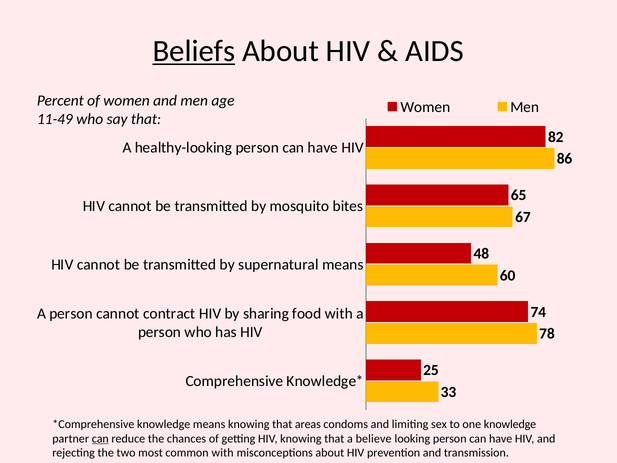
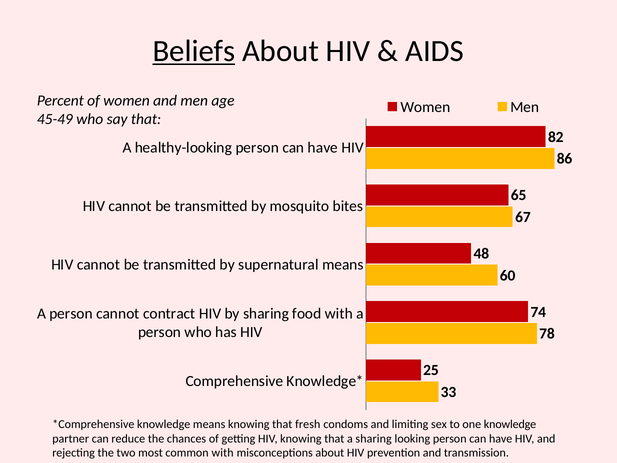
11-49: 11-49 -> 45-49
areas: areas -> fresh
can at (100, 438) underline: present -> none
a believe: believe -> sharing
